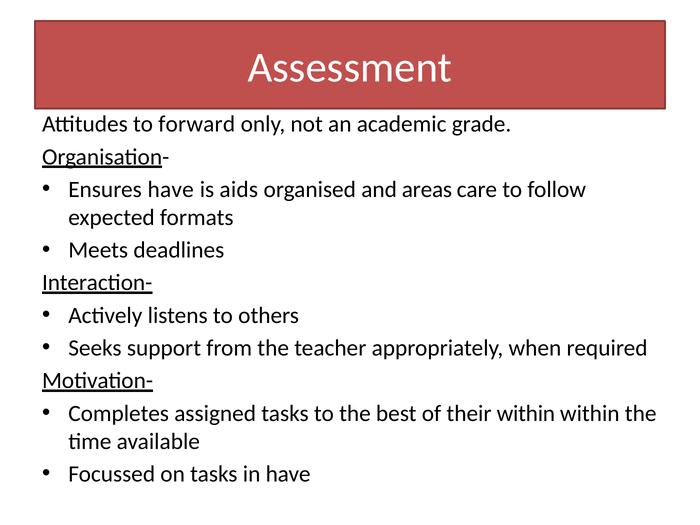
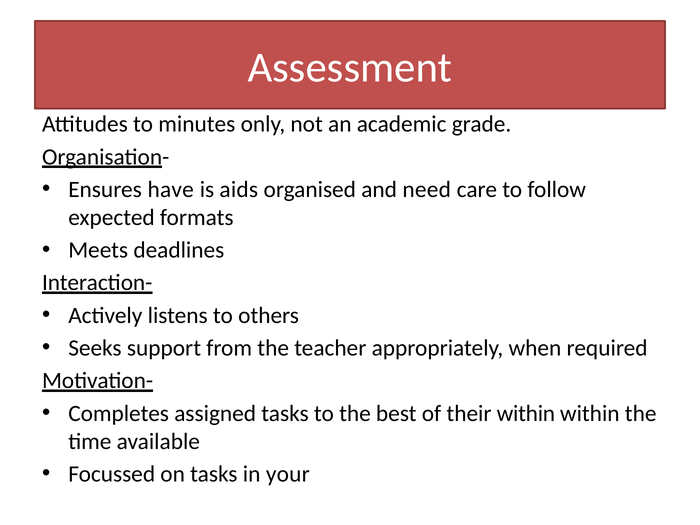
forward: forward -> minutes
areas: areas -> need
in have: have -> your
